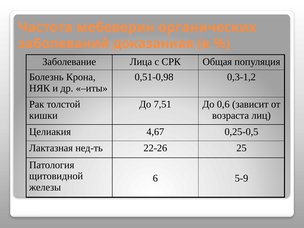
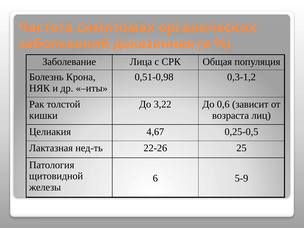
мебеверин: мебеверин -> симптомах
7,51: 7,51 -> 3,22
